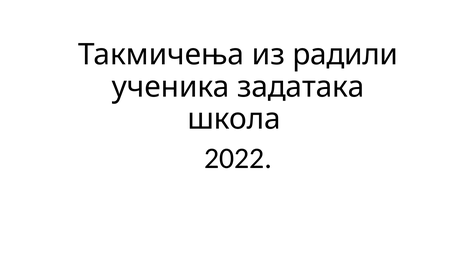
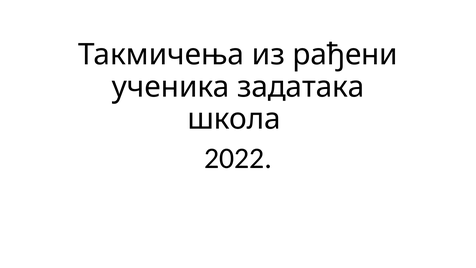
радили: радили -> рађени
